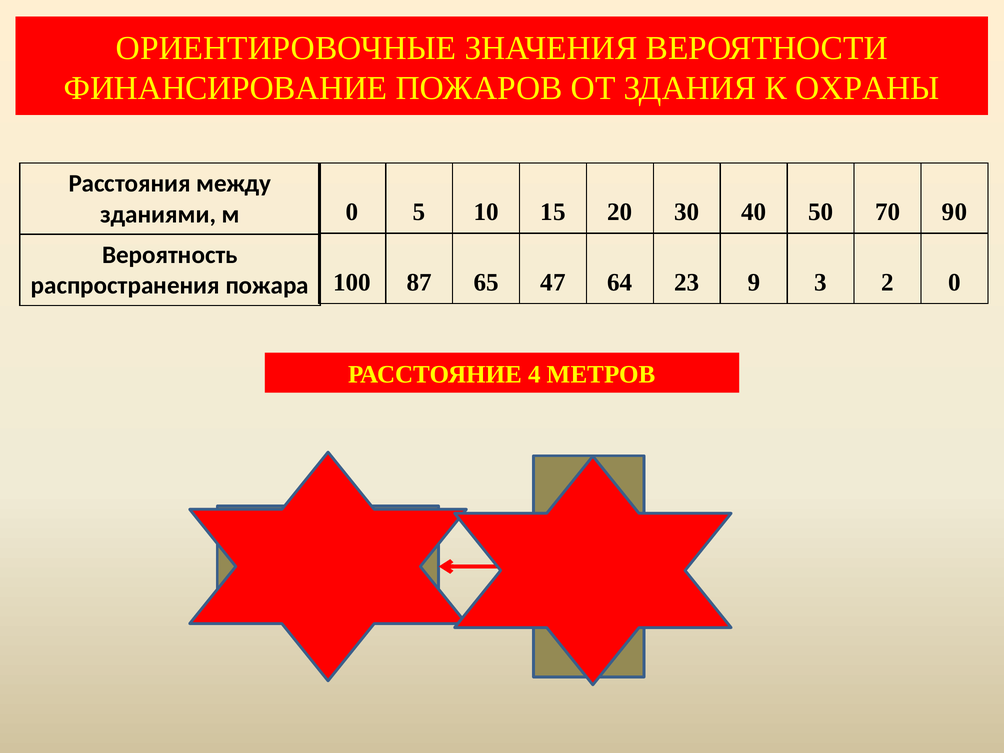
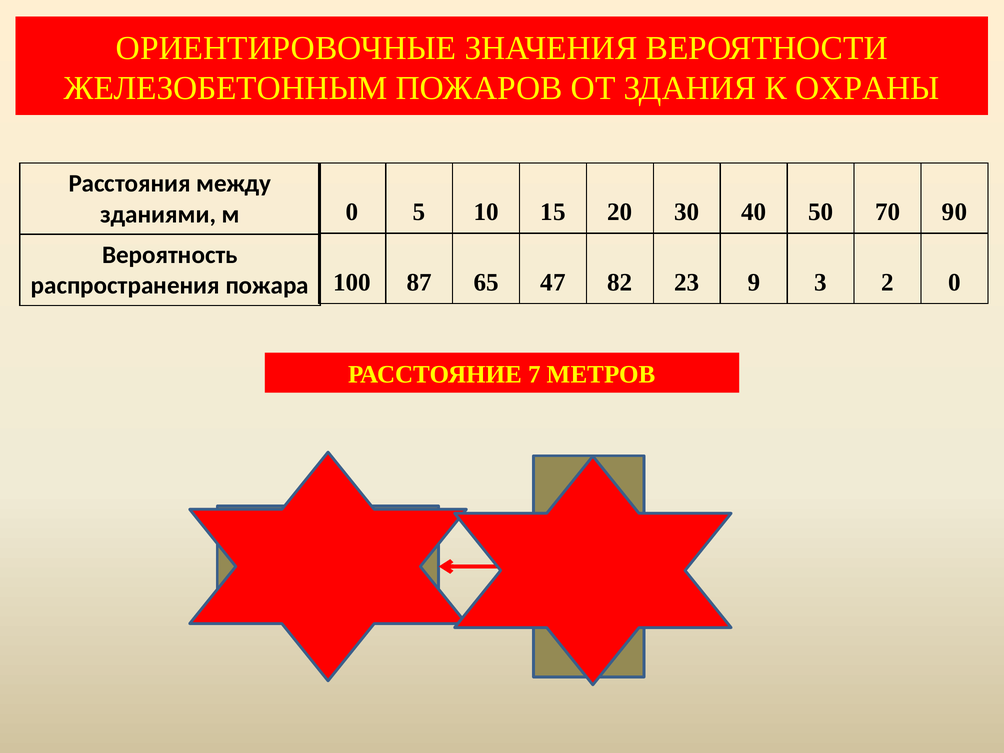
ФИНАНСИРОВАНИЕ: ФИНАНСИРОВАНИЕ -> ЖЕЛЕЗОБЕТОННЫМ
64: 64 -> 82
4: 4 -> 7
